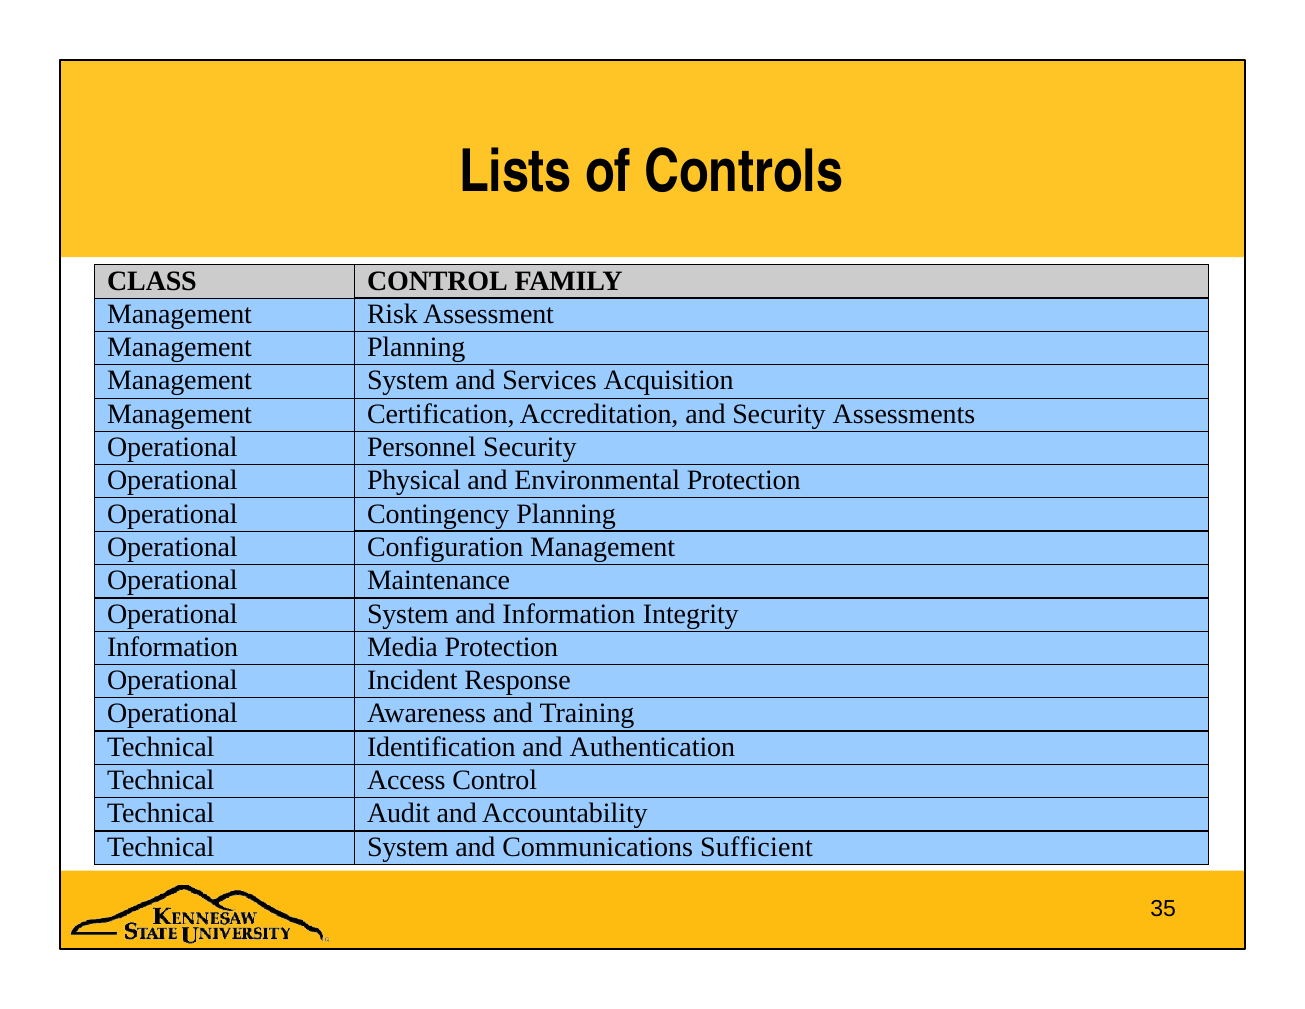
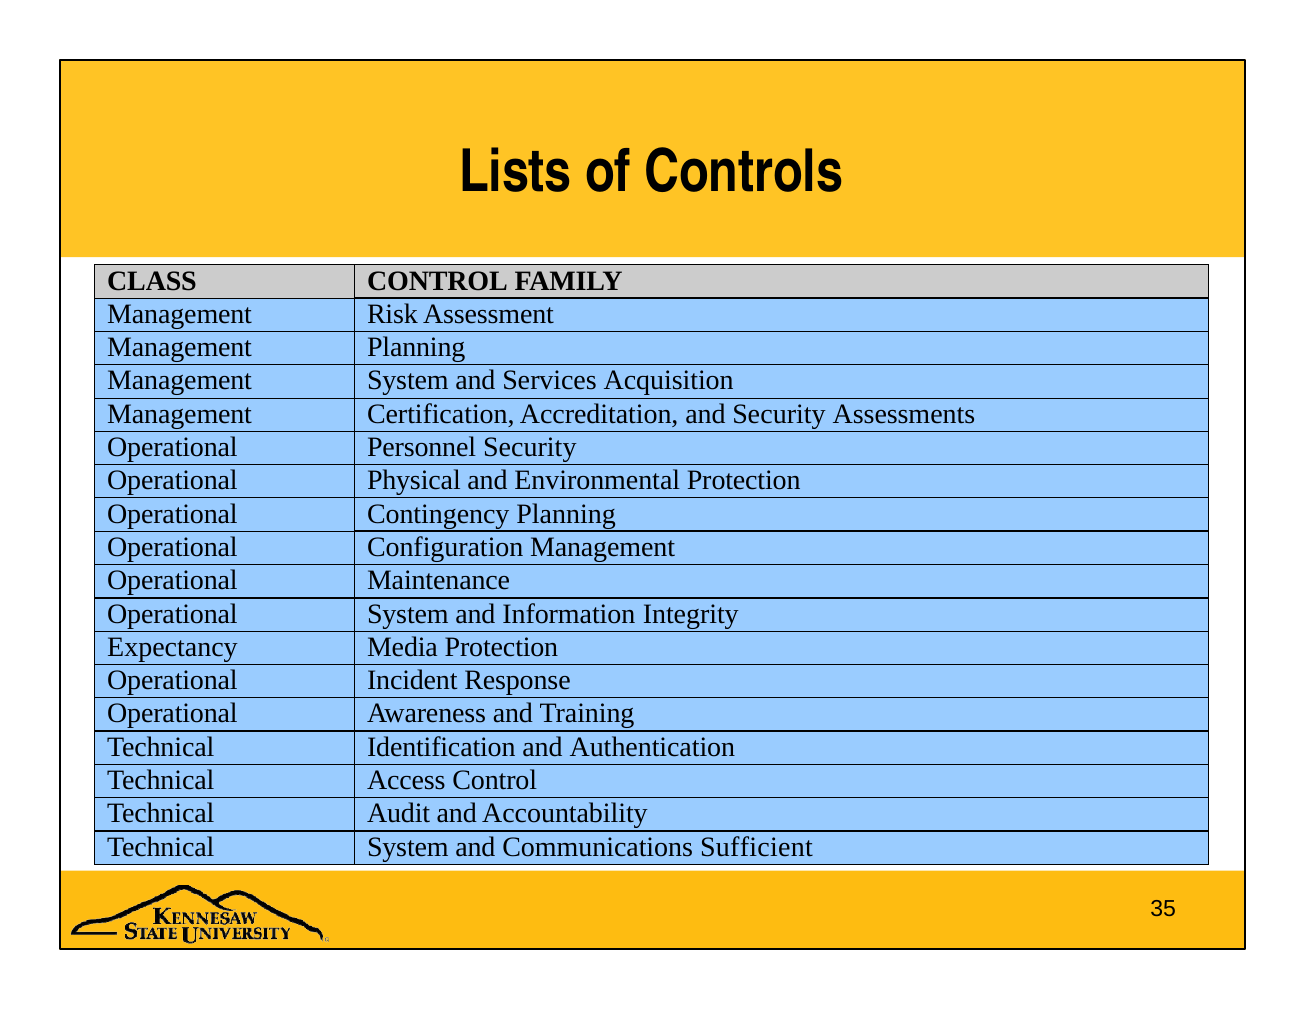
Information at (173, 647): Information -> Expectancy
